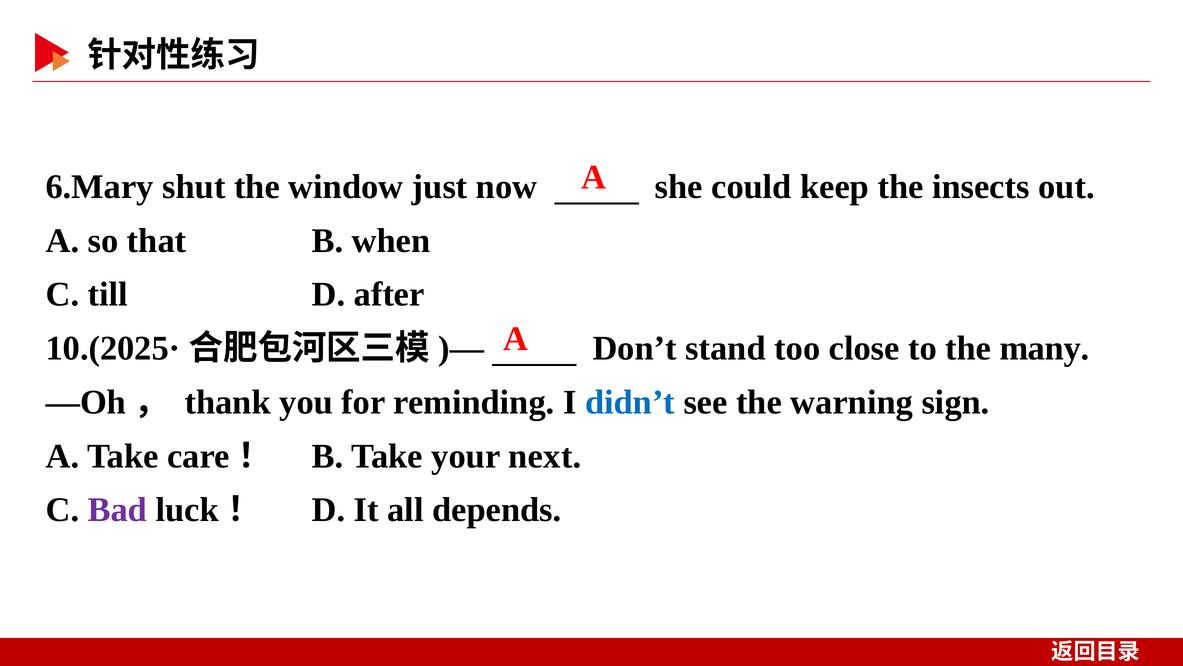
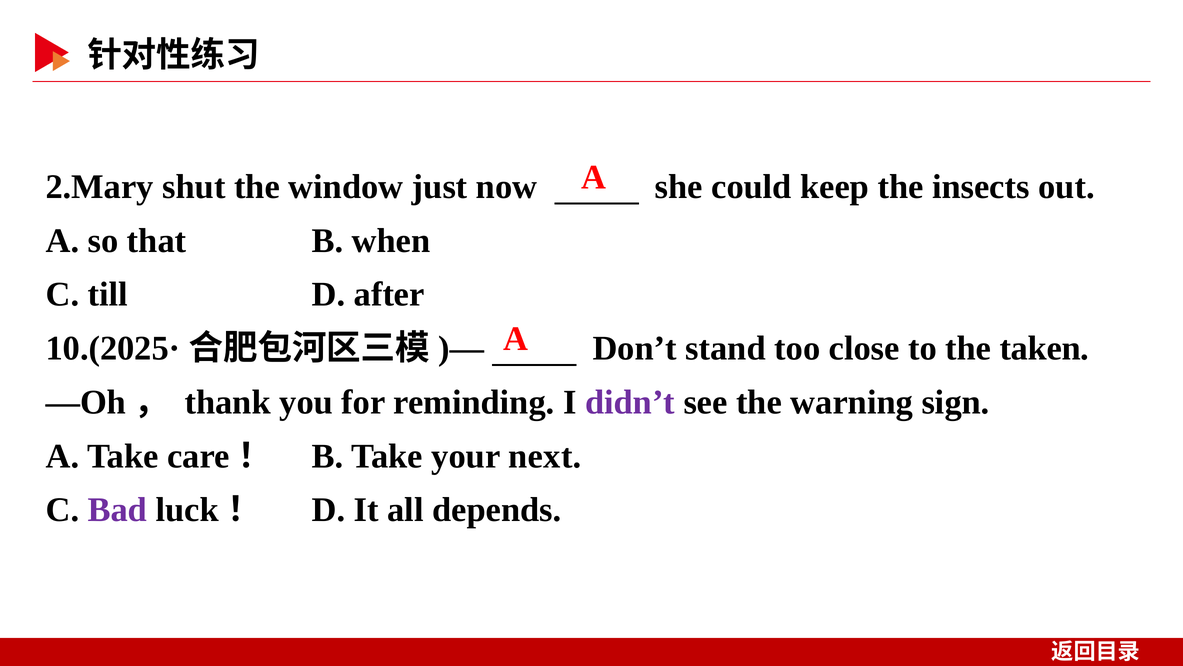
6.Mary: 6.Mary -> 2.Mary
many: many -> taken
didn’t colour: blue -> purple
